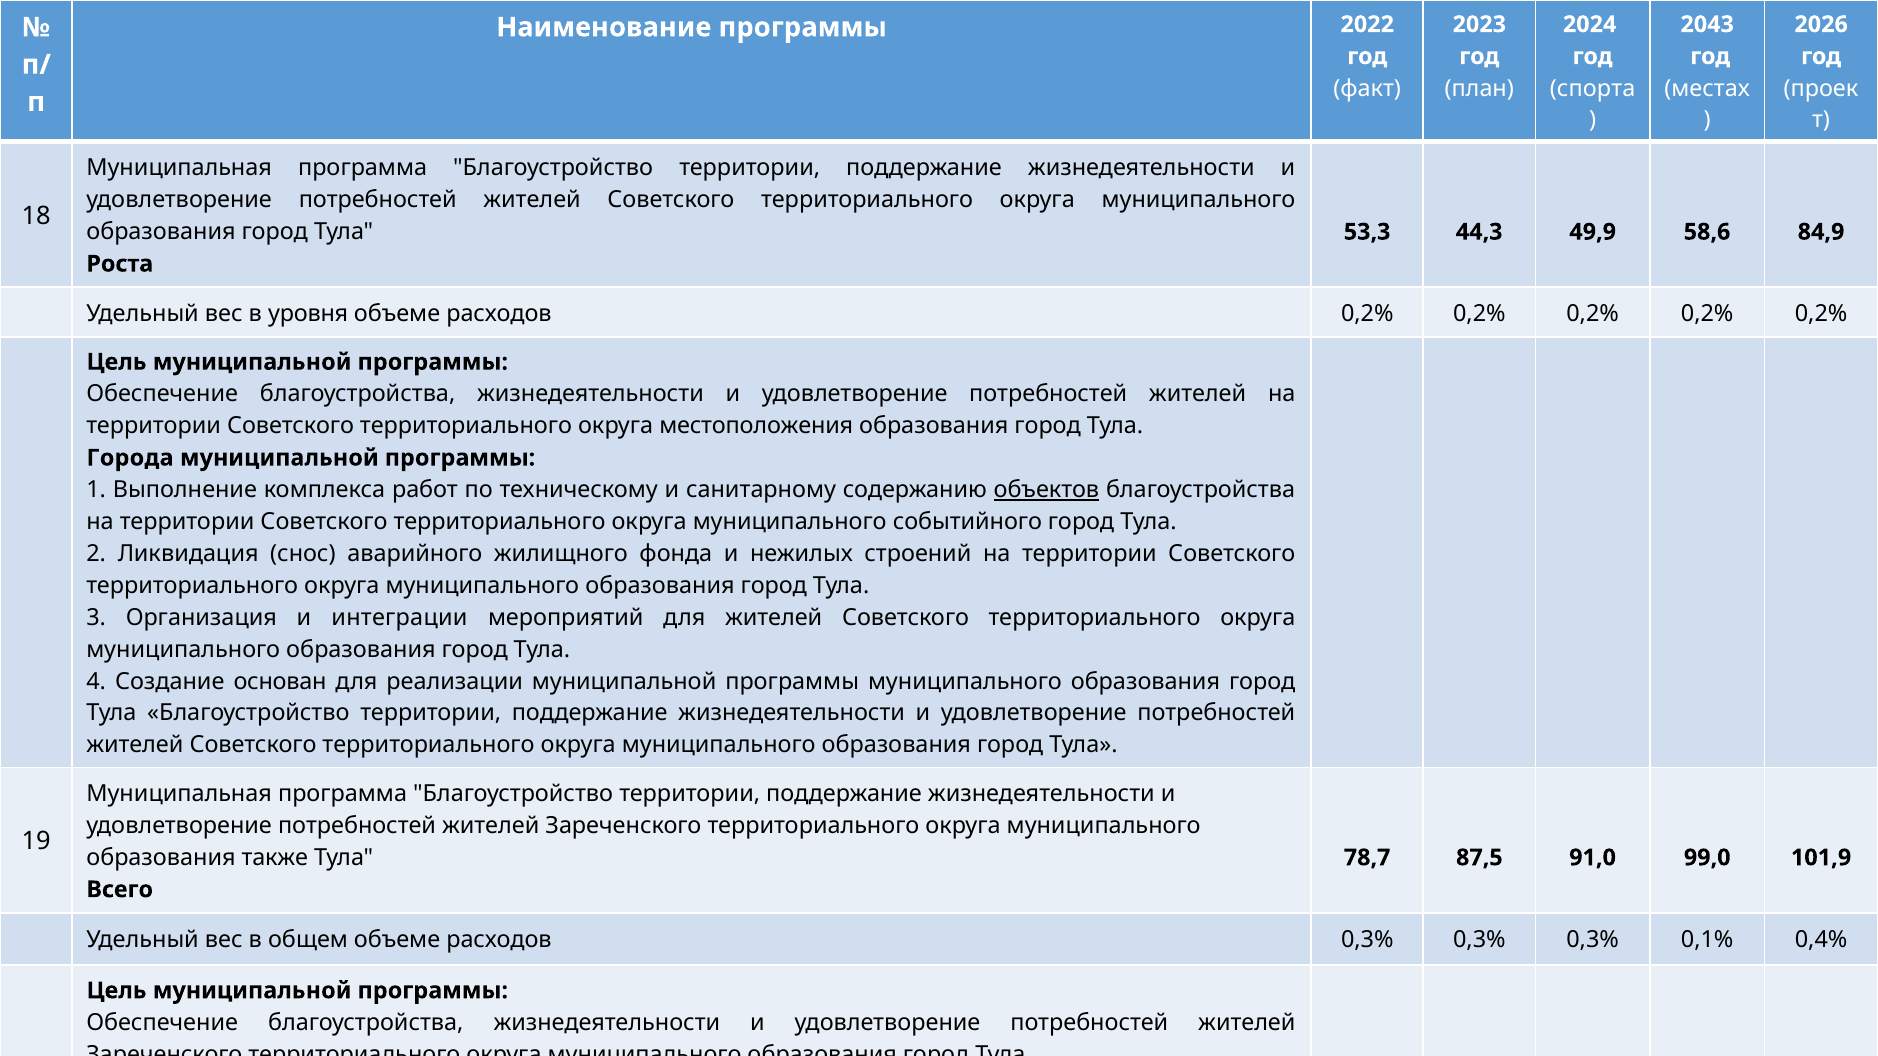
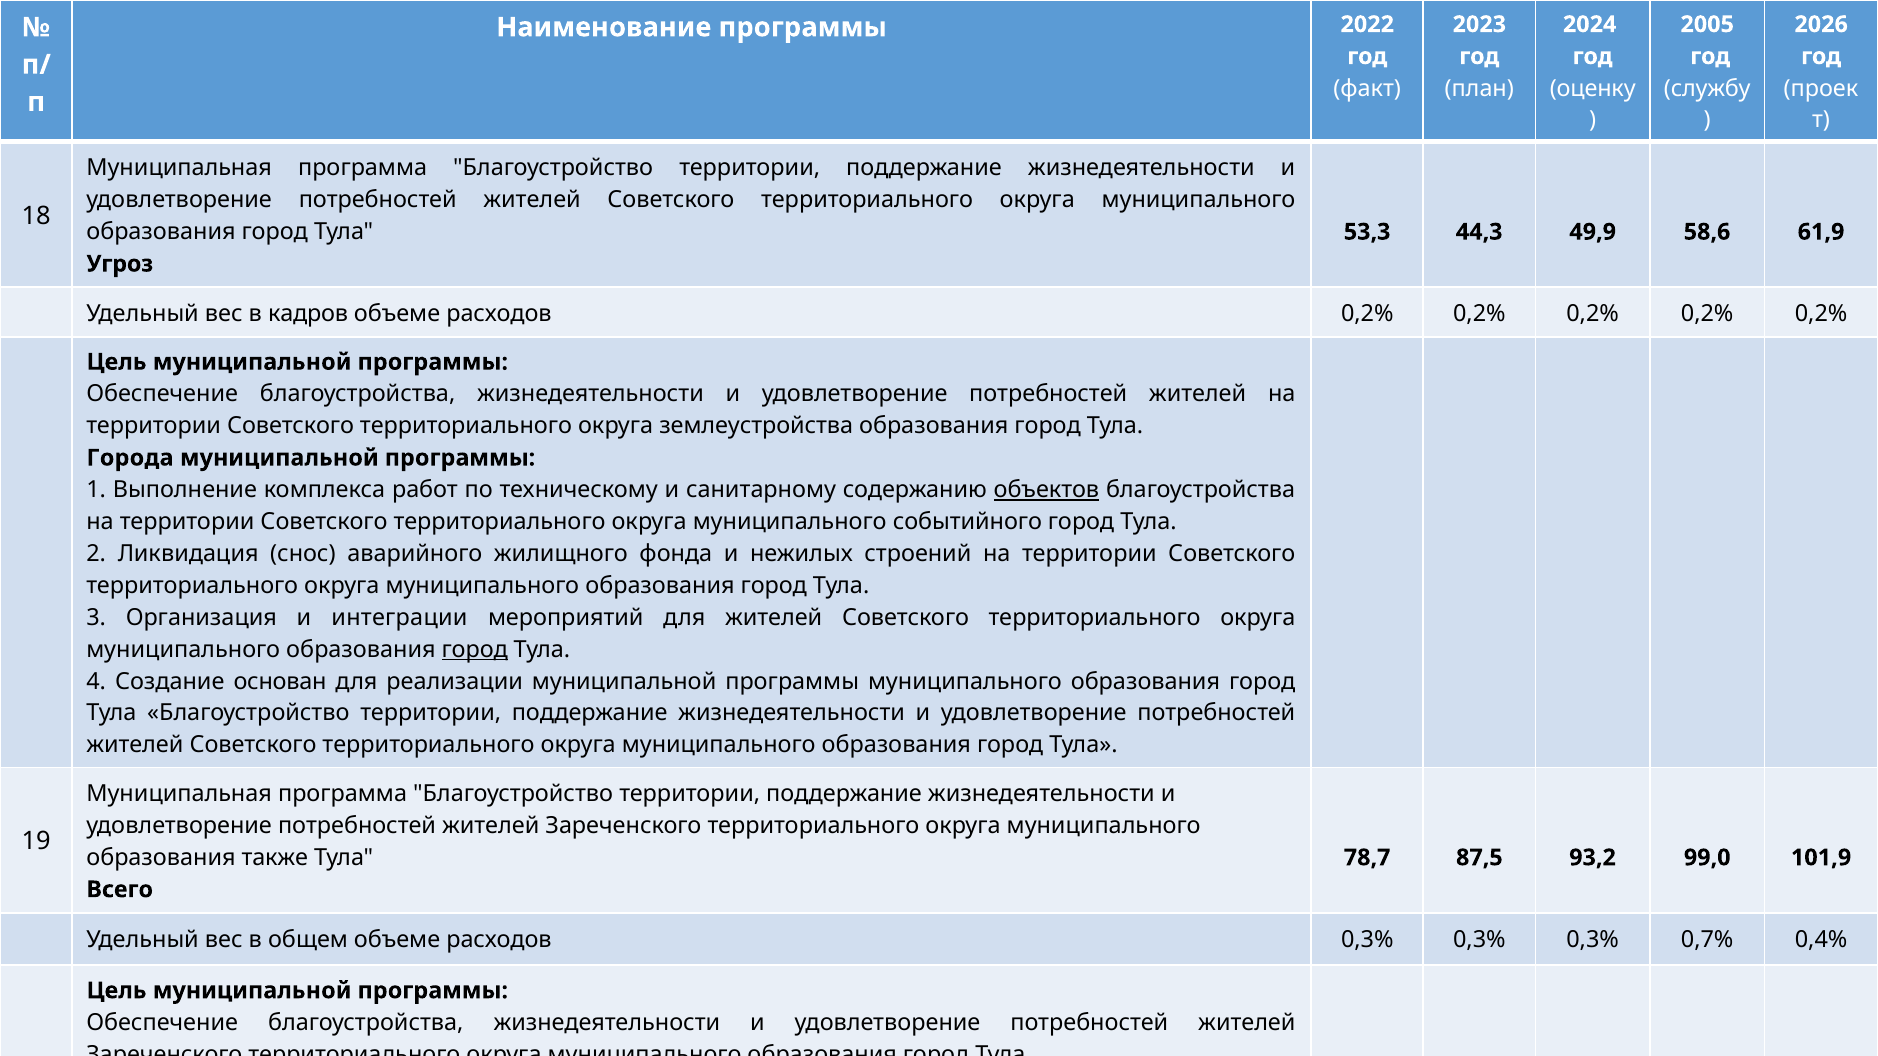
2043: 2043 -> 2005
спорта: спорта -> оценку
местах: местах -> службу
84,9: 84,9 -> 61,9
Роста: Роста -> Угроз
уровня: уровня -> кадров
местоположения: местоположения -> землеустройства
город at (475, 650) underline: none -> present
91,0: 91,0 -> 93,2
0,1%: 0,1% -> 0,7%
